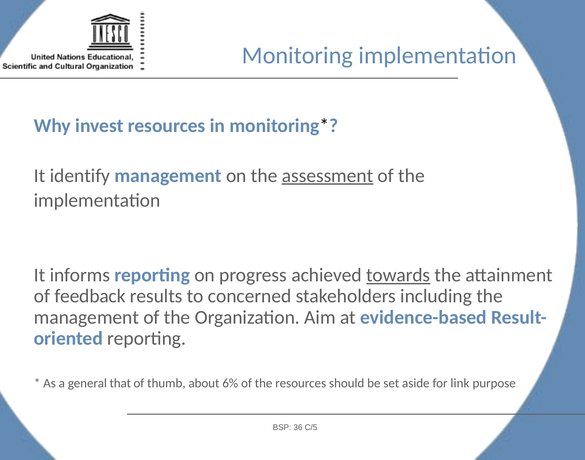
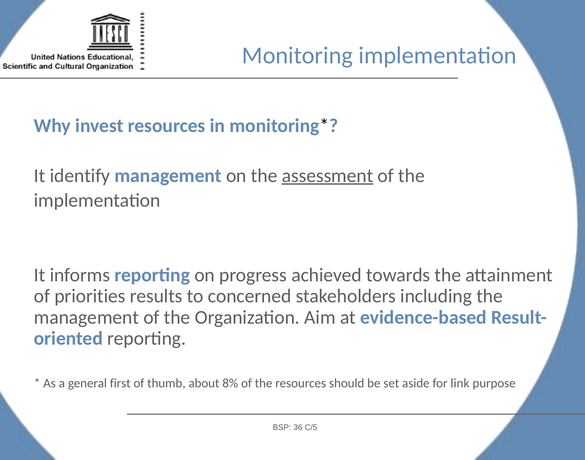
towards underline: present -> none
feedback: feedback -> priorities
that: that -> first
6%: 6% -> 8%
